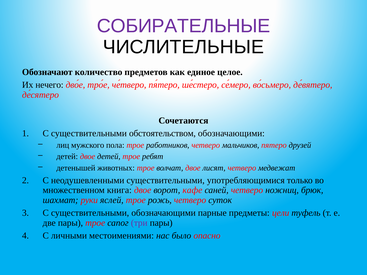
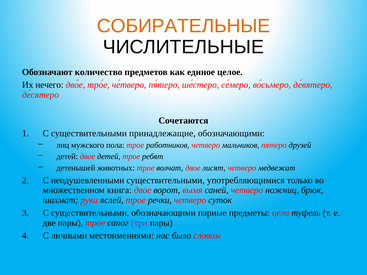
СОБИРАТЕЛЬНЫЕ colour: purple -> orange
обстоятельством: обстоятельством -> принадлежащие
кафе: кафе -> вымя
рожь: рожь -> речки
опасно: опасно -> словом
